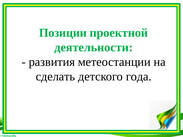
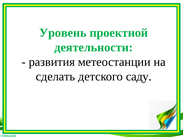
Позиции: Позиции -> Уровень
года: года -> саду
